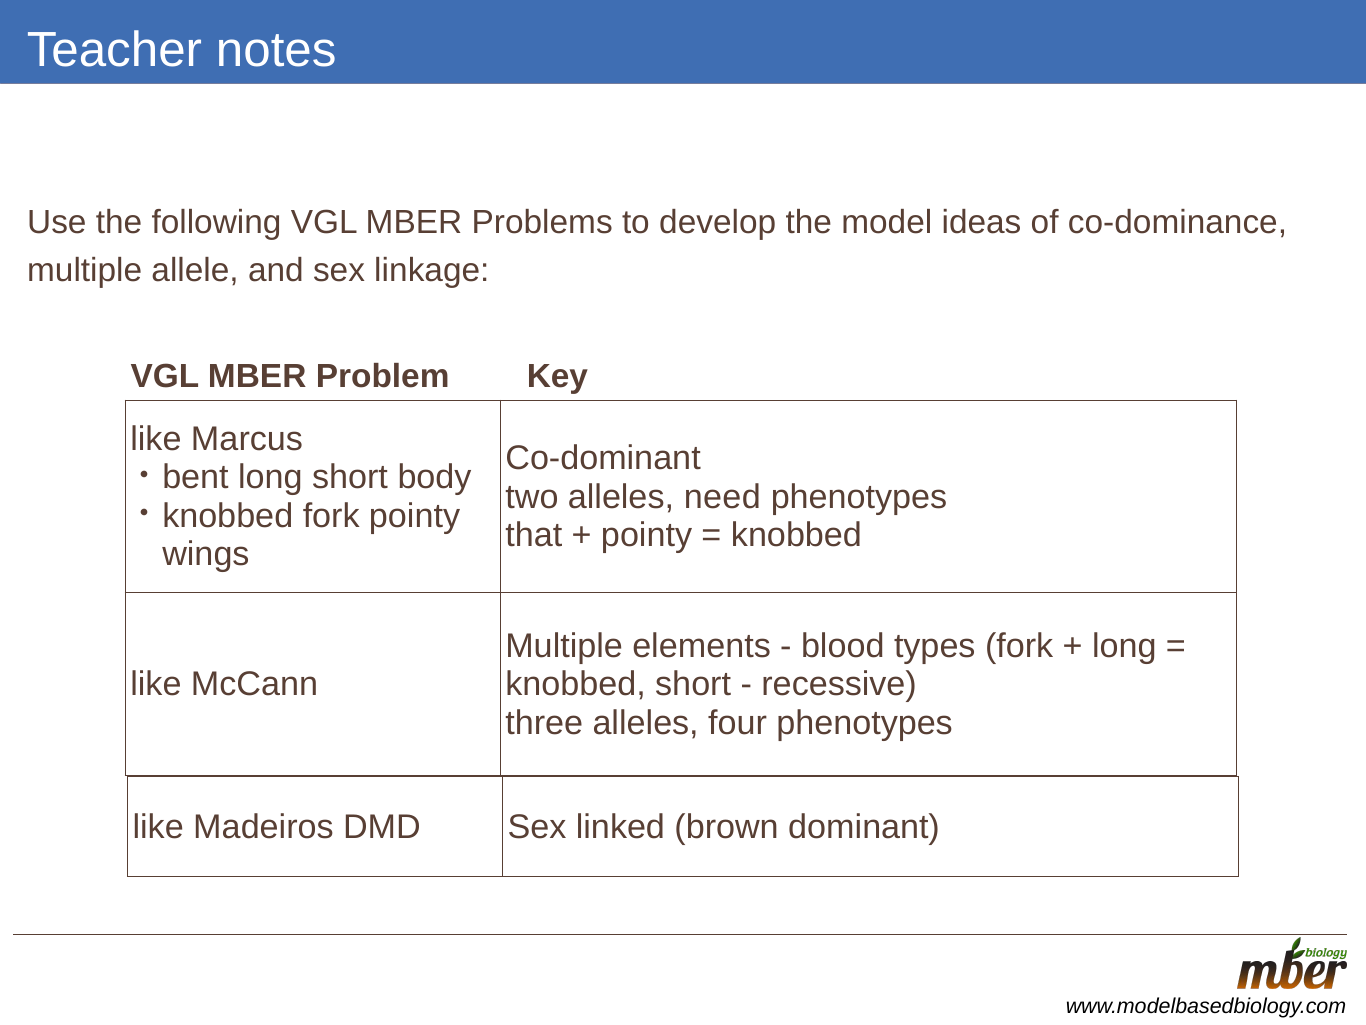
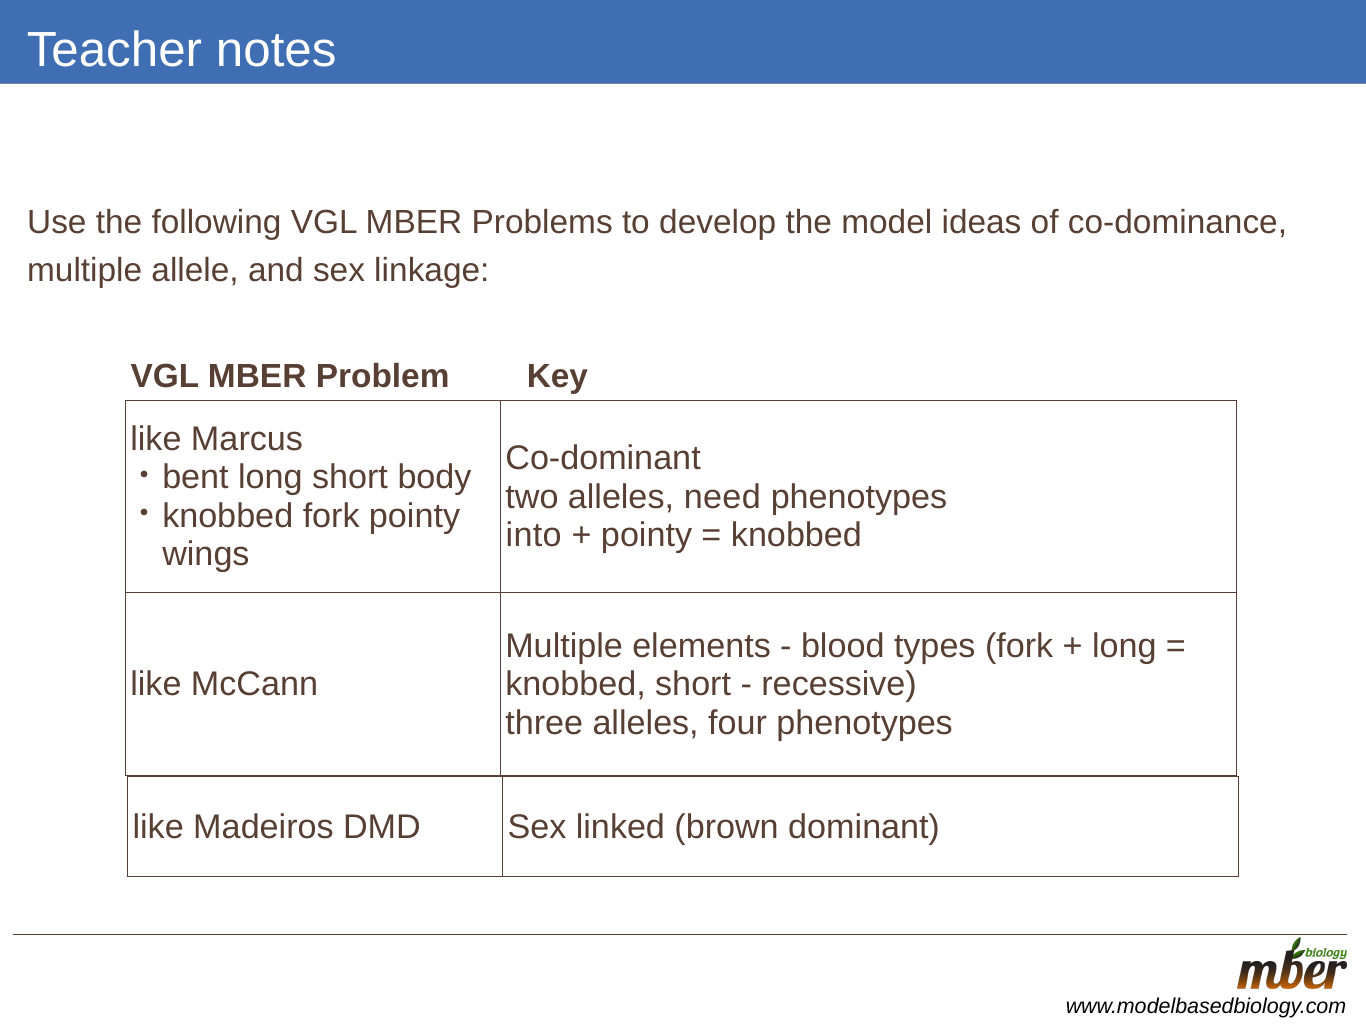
that: that -> into
